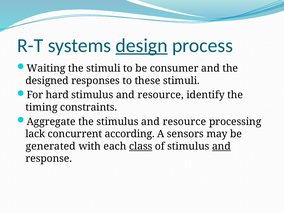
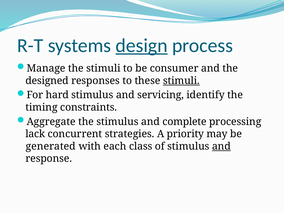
Waiting: Waiting -> Manage
stimuli at (181, 81) underline: none -> present
resource at (161, 95): resource -> servicing
the stimulus and resource: resource -> complete
according: according -> strategies
sensors: sensors -> priority
class underline: present -> none
